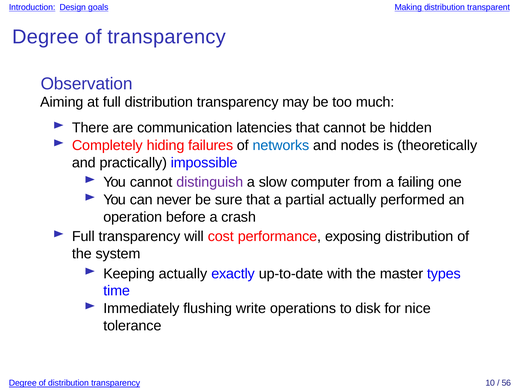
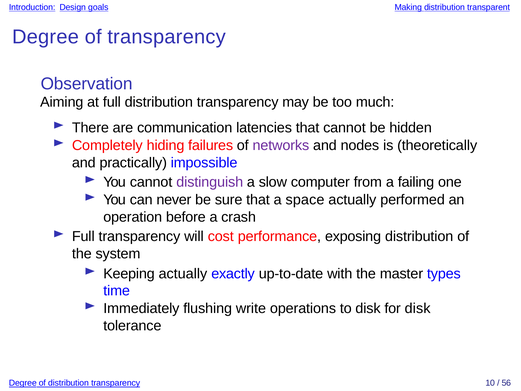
networks colour: blue -> purple
partial: partial -> space
for nice: nice -> disk
